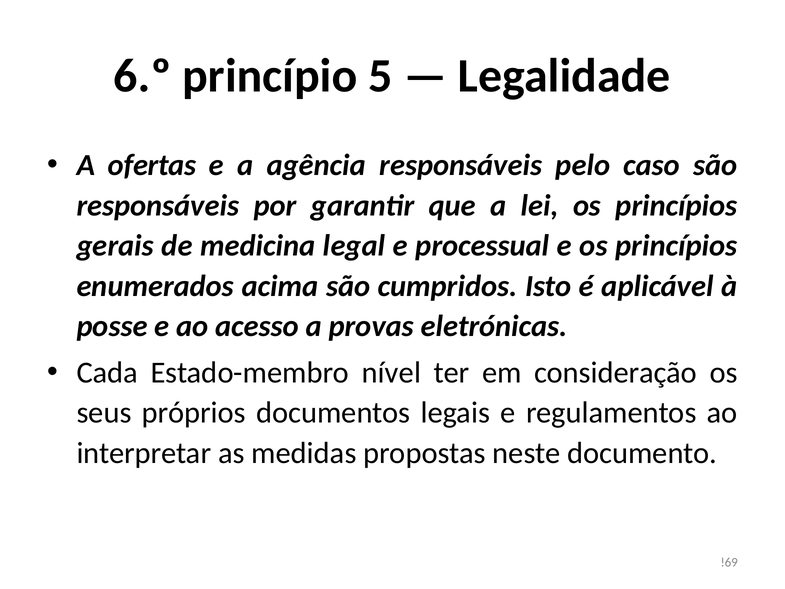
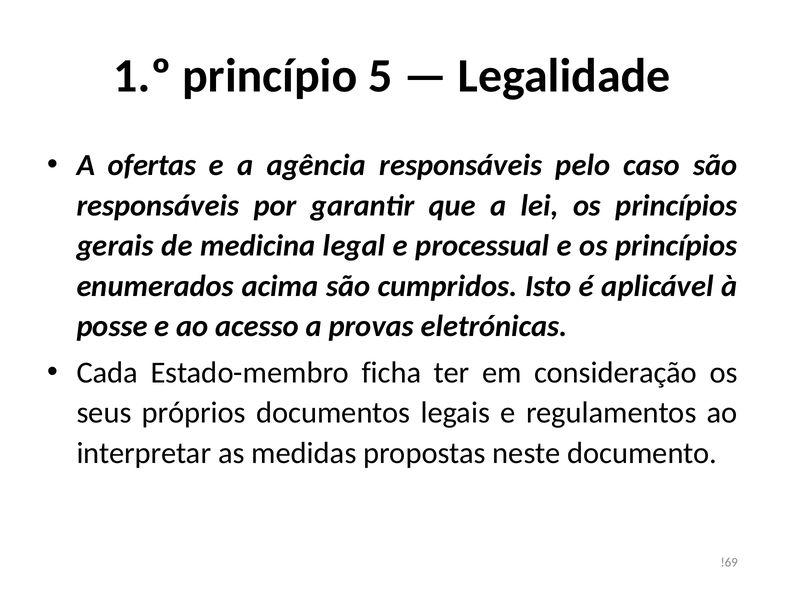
6.º: 6.º -> 1.º
nível: nível -> ficha
